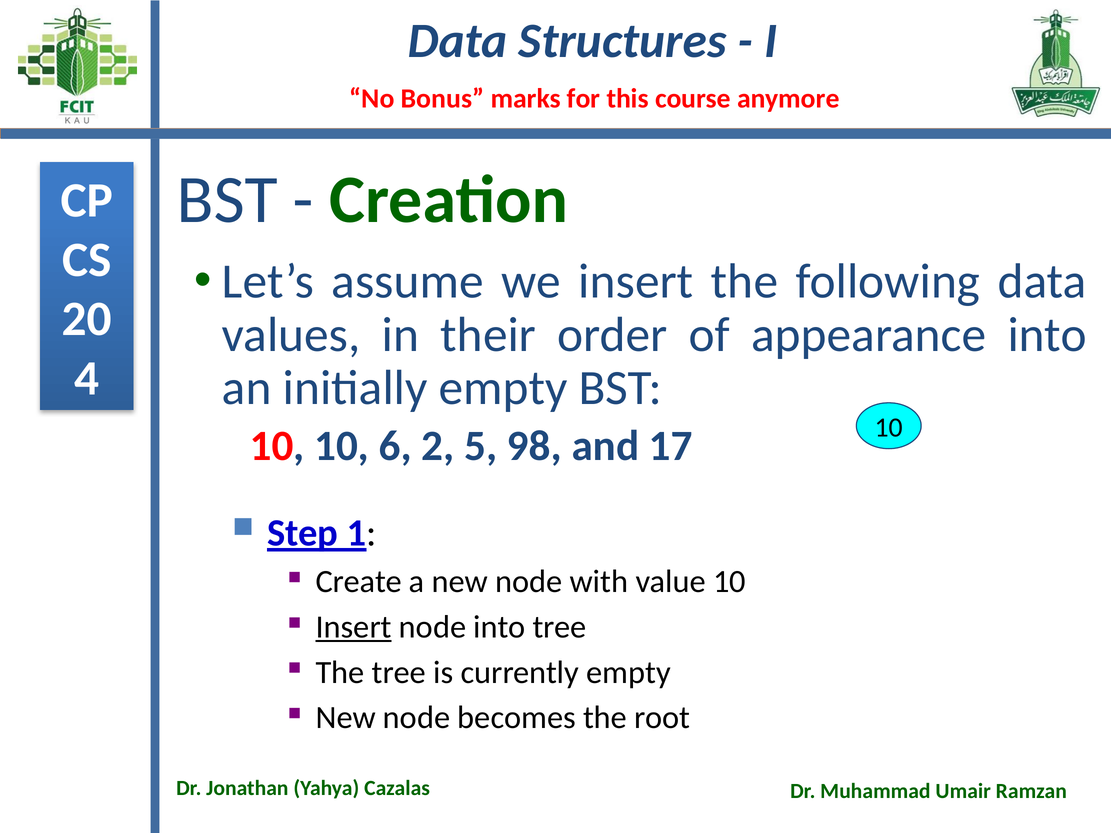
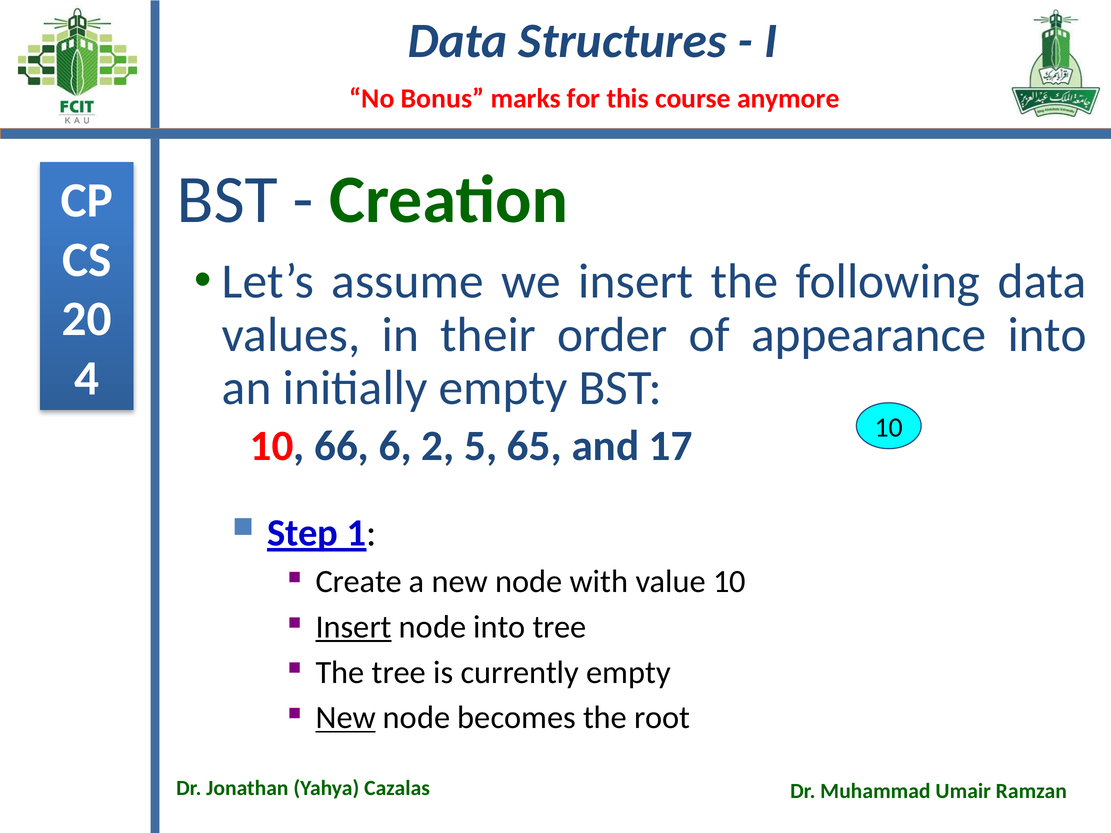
10 10: 10 -> 66
98: 98 -> 65
New at (346, 718) underline: none -> present
